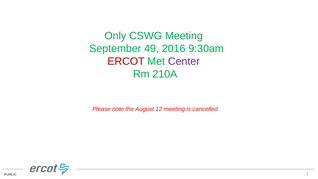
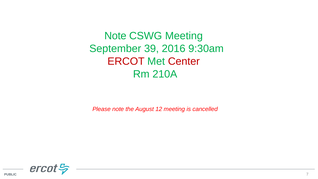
Only at (115, 36): Only -> Note
49: 49 -> 39
Center colour: purple -> red
